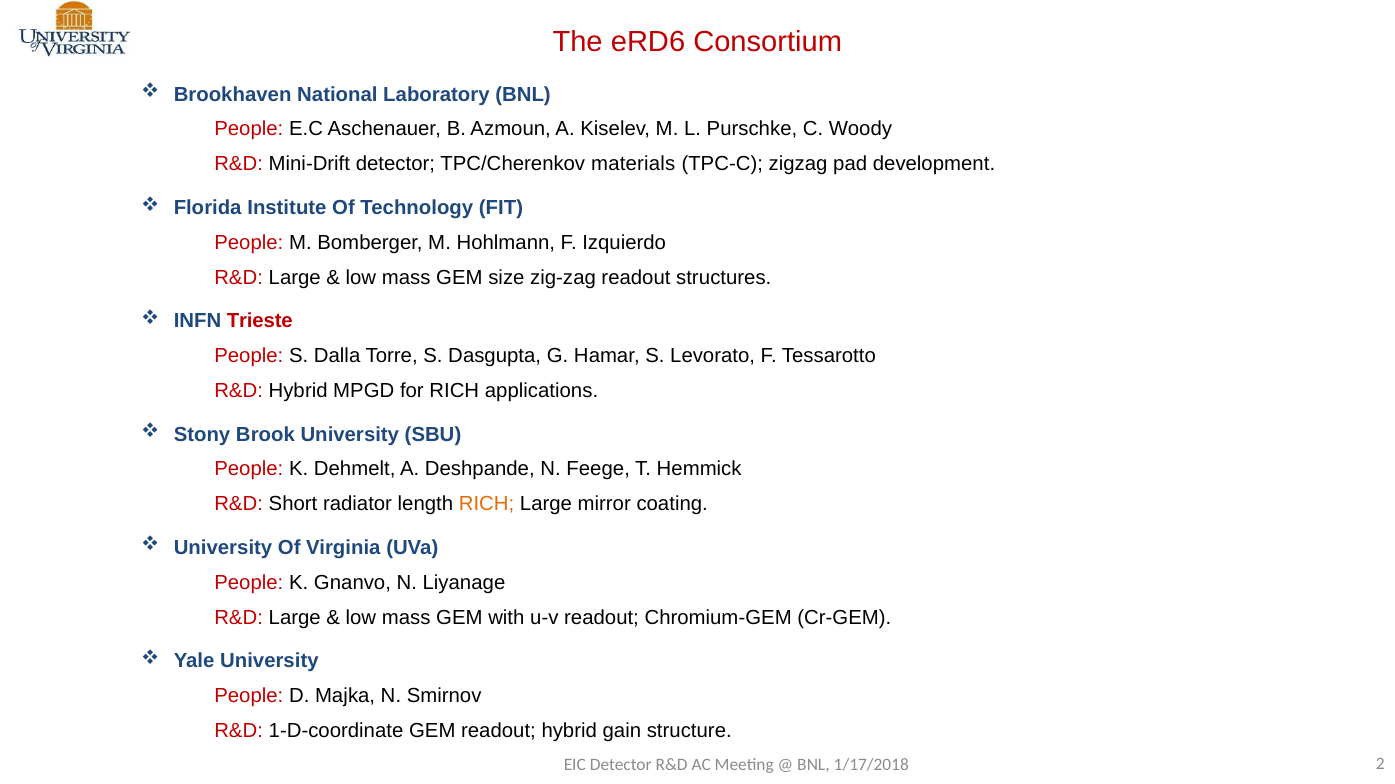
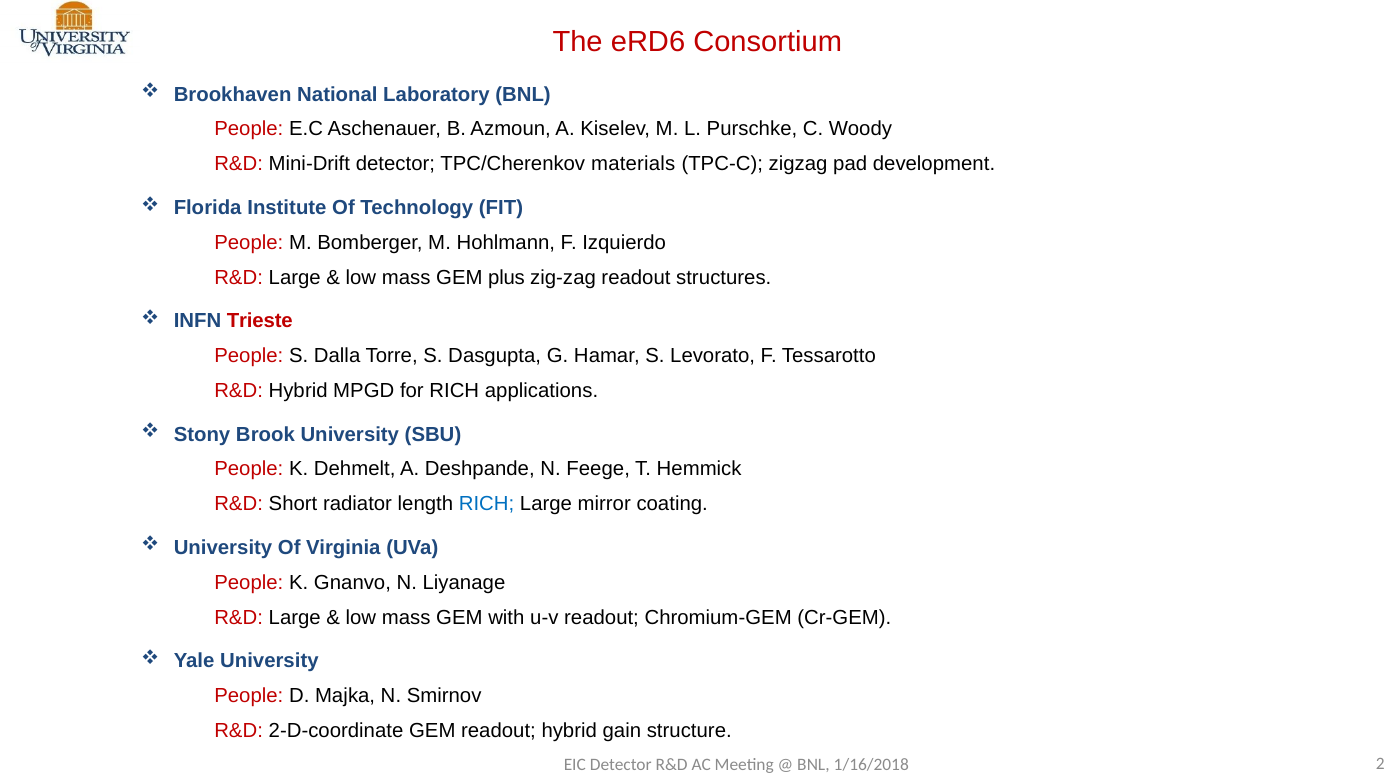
size: size -> plus
RICH at (487, 504) colour: orange -> blue
1-D-coordinate: 1-D-coordinate -> 2-D-coordinate
1/17/2018: 1/17/2018 -> 1/16/2018
